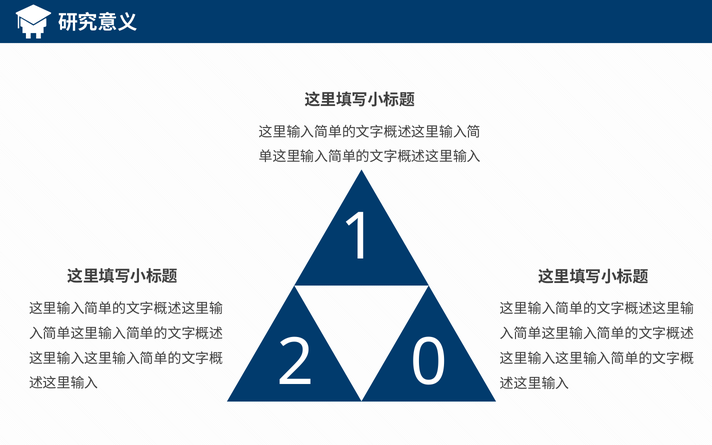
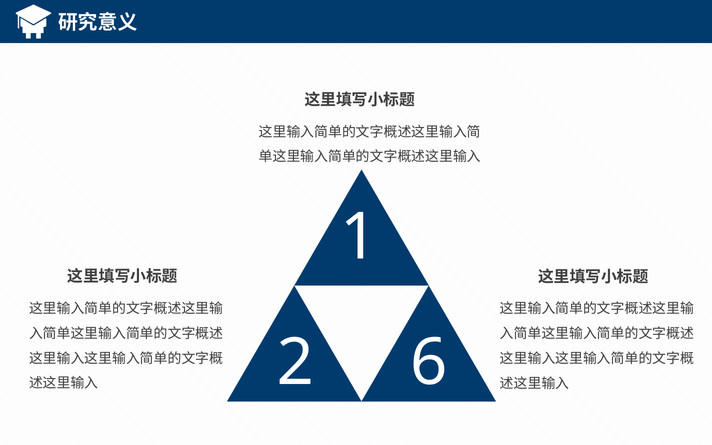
0: 0 -> 6
